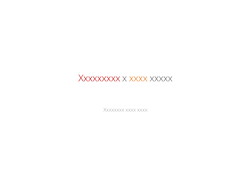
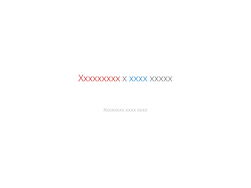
xxxx at (138, 78) colour: orange -> blue
